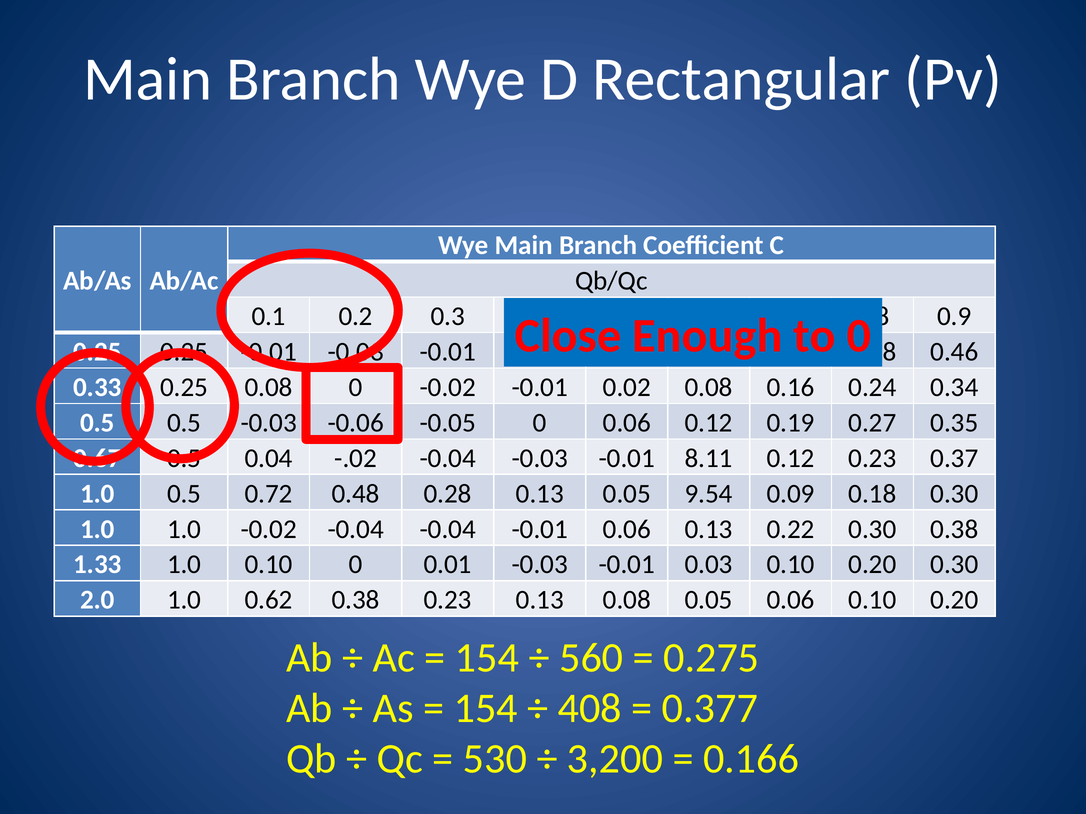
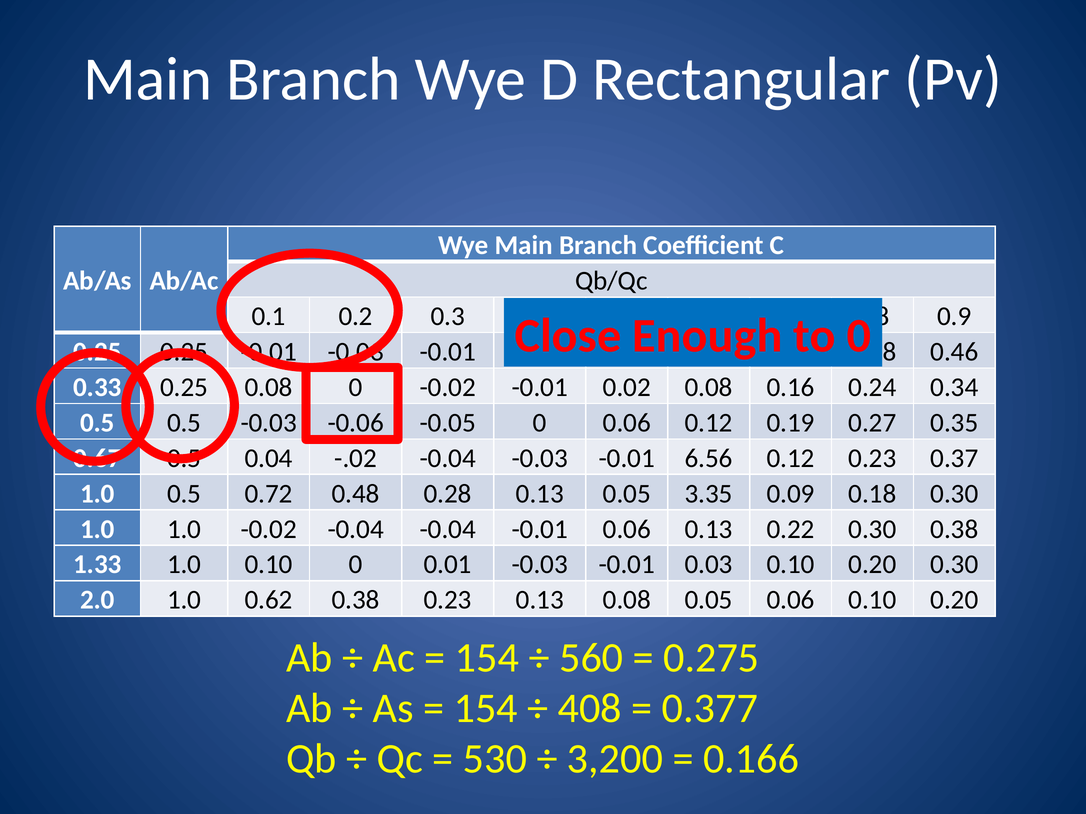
8.11: 8.11 -> 6.56
9.54: 9.54 -> 3.35
